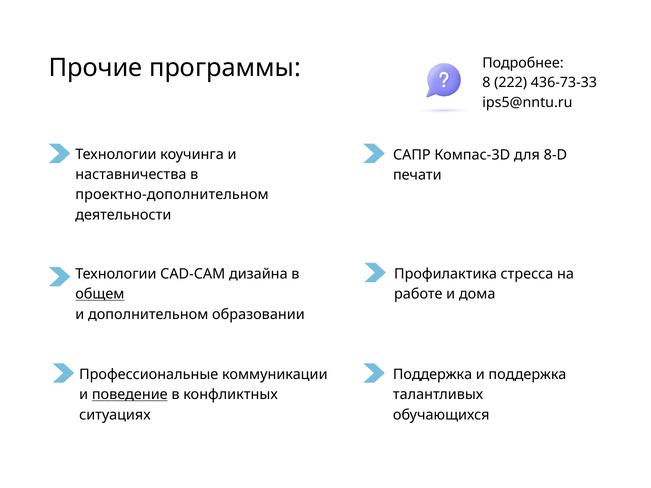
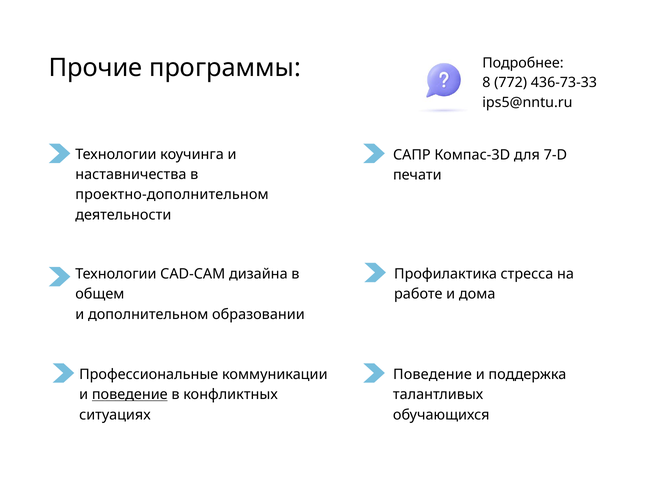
222: 222 -> 772
8-D: 8-D -> 7-D
общем underline: present -> none
Поддержка at (433, 375): Поддержка -> Поведение
